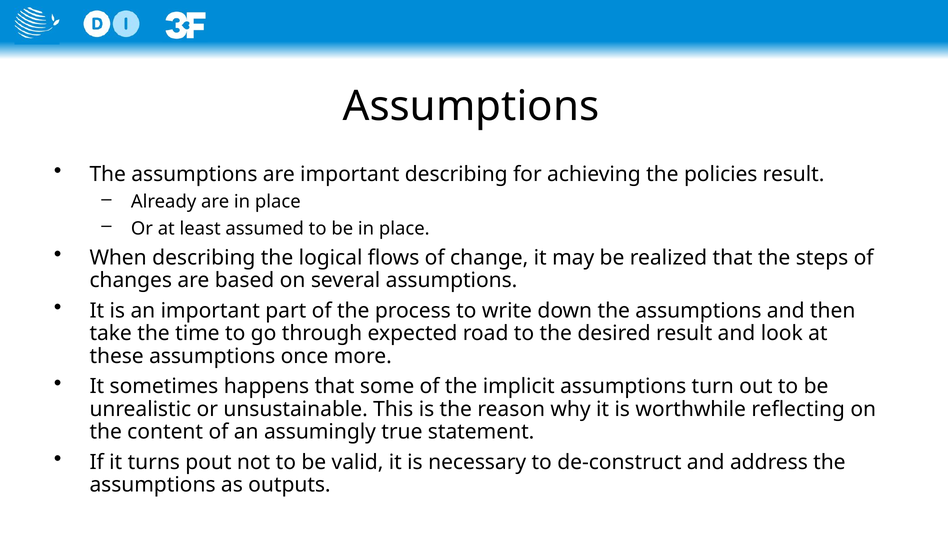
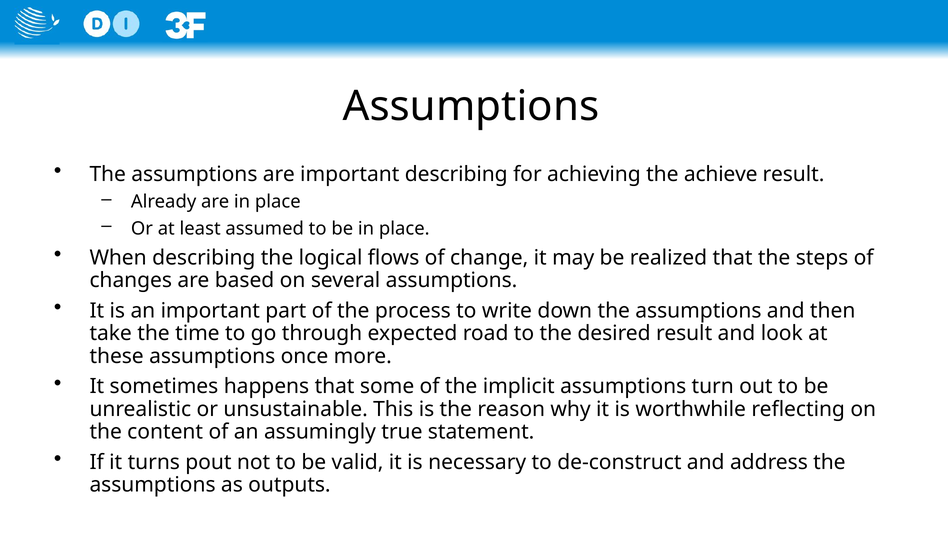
policies: policies -> achieve
